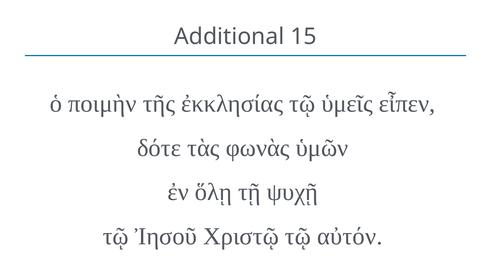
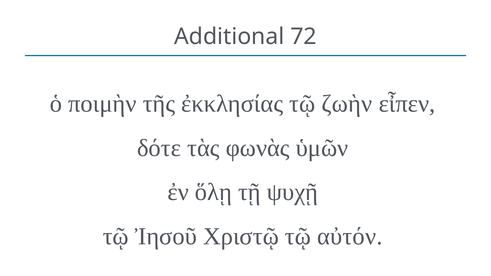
15: 15 -> 72
ὑμεῖς: ὑμεῖς -> ζωὴν
